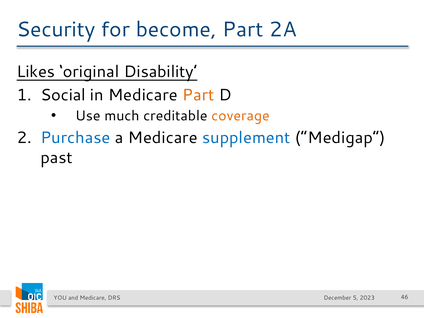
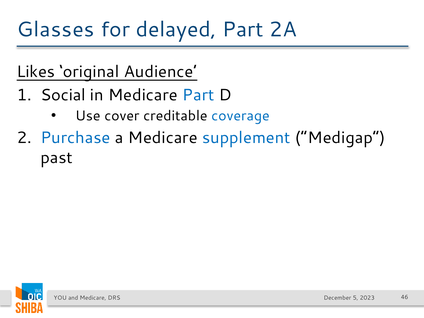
Security: Security -> Glasses
become: become -> delayed
Disability: Disability -> Audience
Part at (198, 95) colour: orange -> blue
much: much -> cover
coverage colour: orange -> blue
